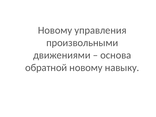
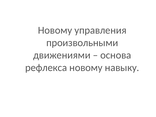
обратной: обратной -> рефлекса
